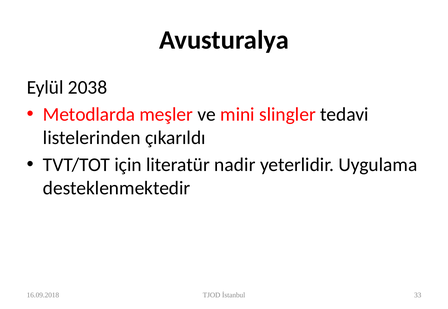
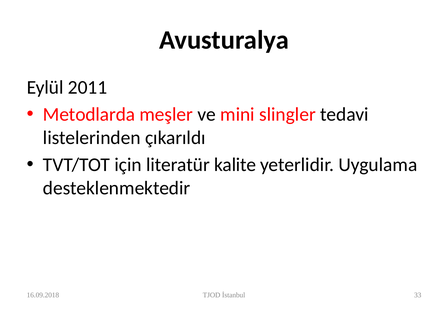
2038: 2038 -> 2011
nadir: nadir -> kalite
